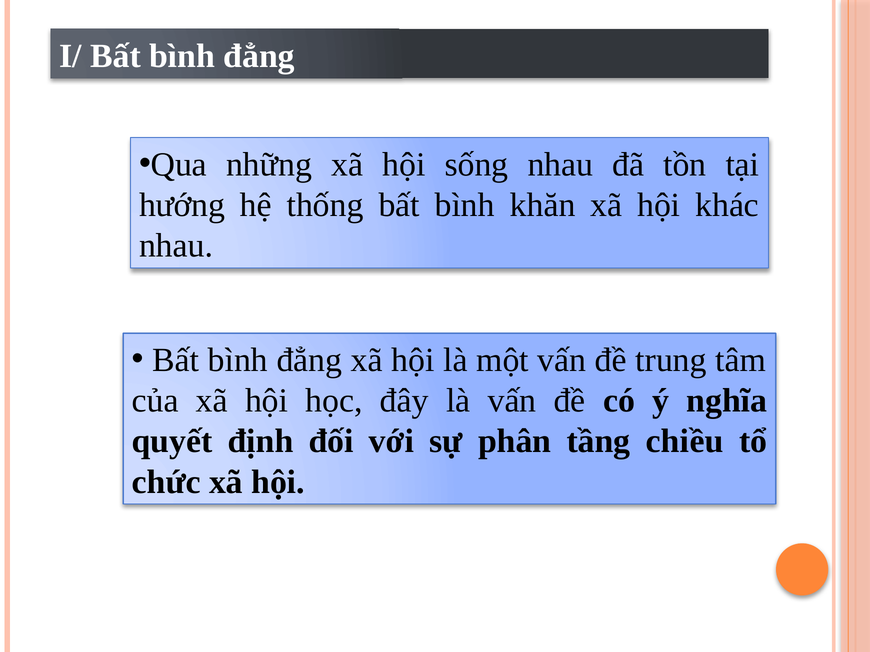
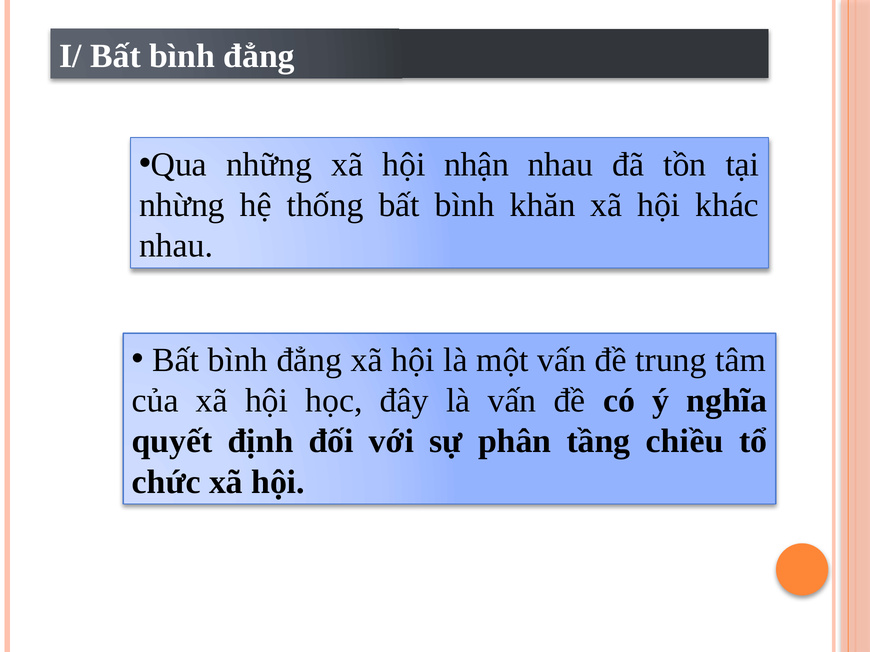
sống: sống -> nhận
hướng: hướng -> nhừng
